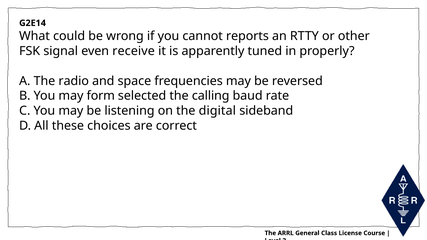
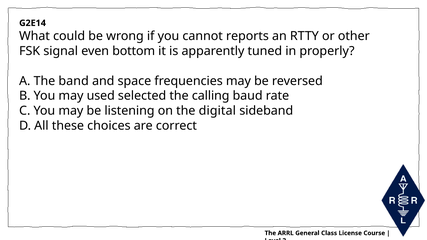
receive: receive -> bottom
radio: radio -> band
form: form -> used
